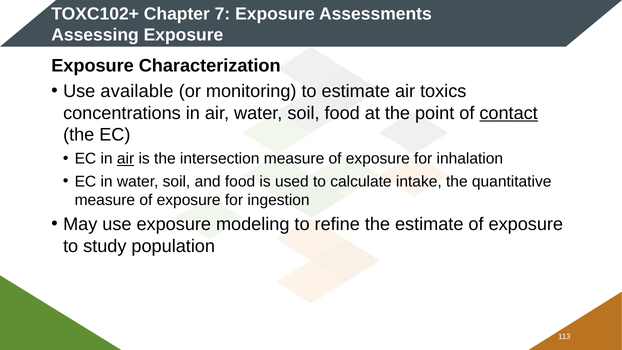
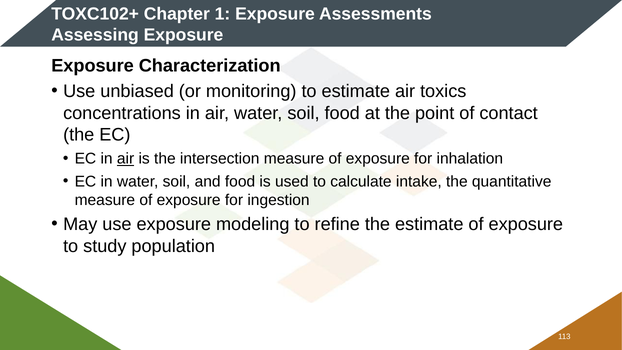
7: 7 -> 1
available: available -> unbiased
contact underline: present -> none
